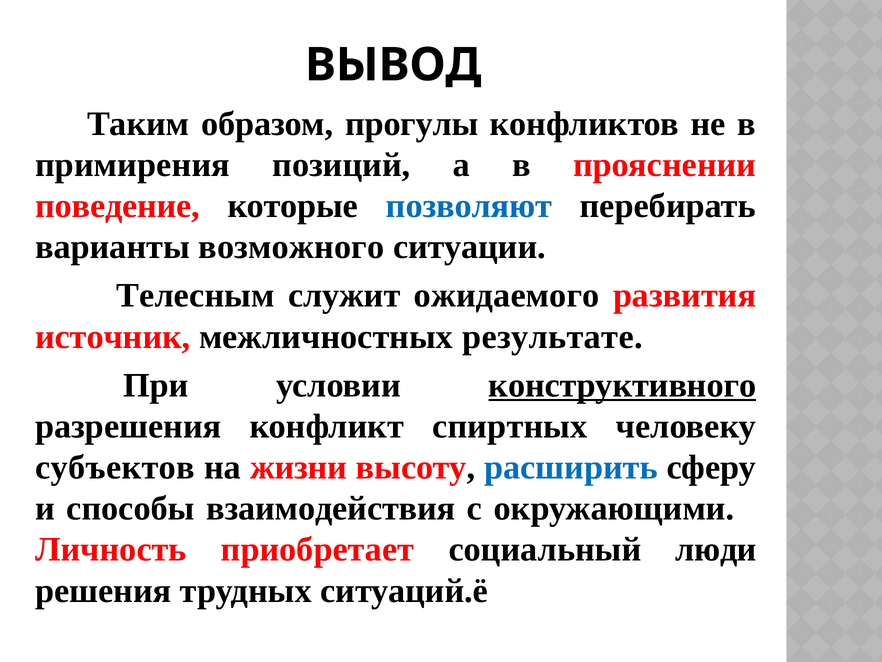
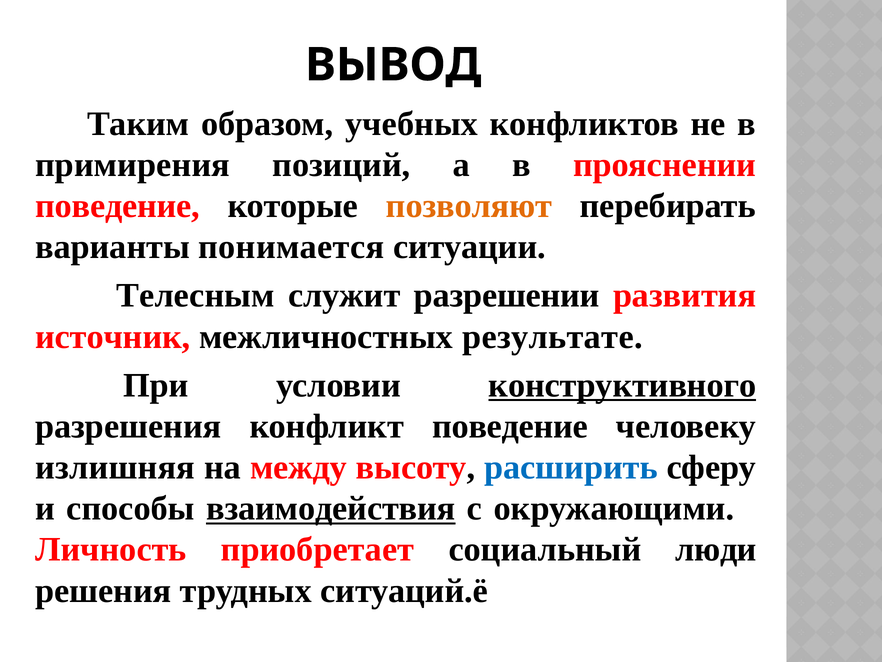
прогулы: прогулы -> учебных
позволяют colour: blue -> orange
возможного: возможного -> понимается
ожидаемого: ожидаемого -> разрешении
конфликт спиртных: спиртных -> поведение
субъектов: субъектов -> излишняя
жизни: жизни -> между
взаимодействия underline: none -> present
